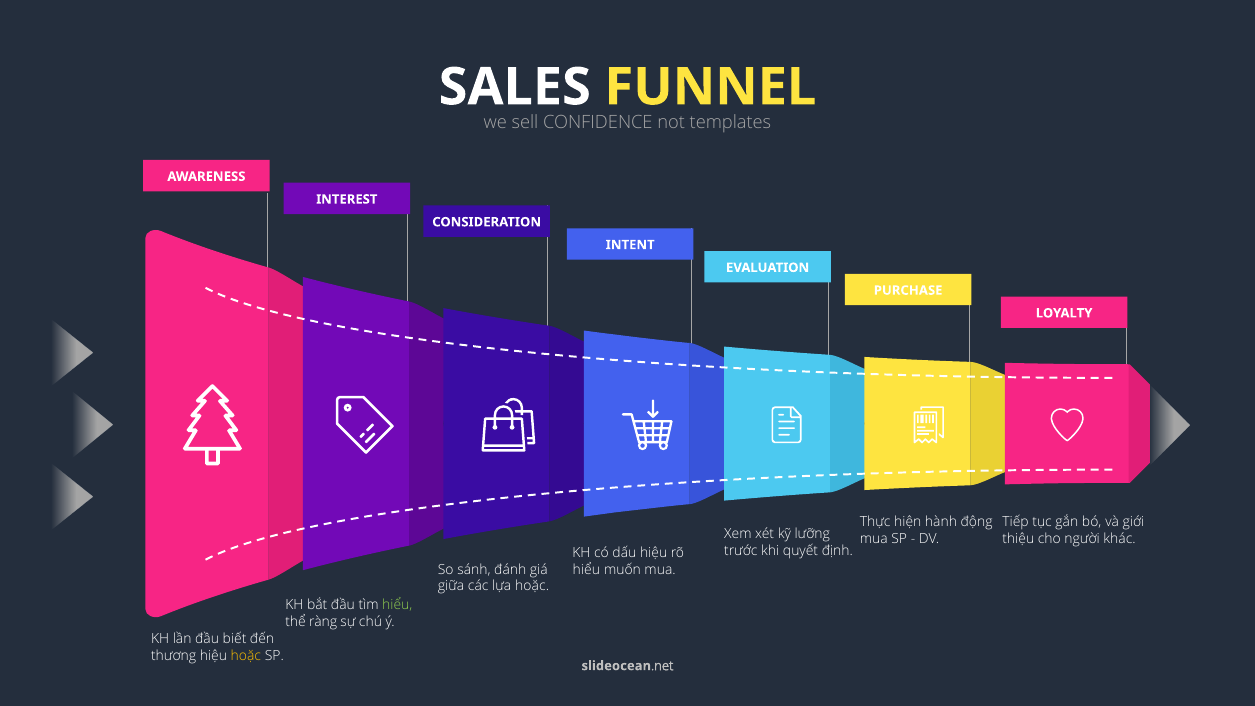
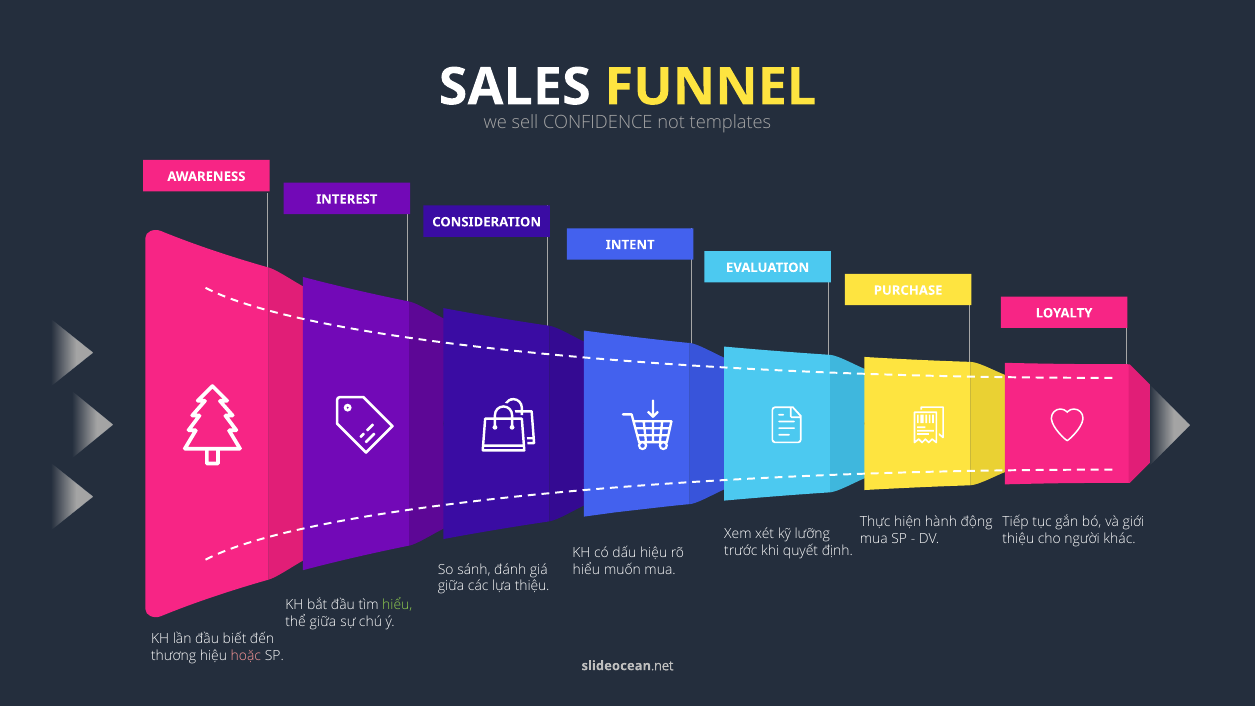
lựa hoặc: hoặc -> thiệu
thể ràng: ràng -> giữa
hoặc at (246, 656) colour: yellow -> pink
